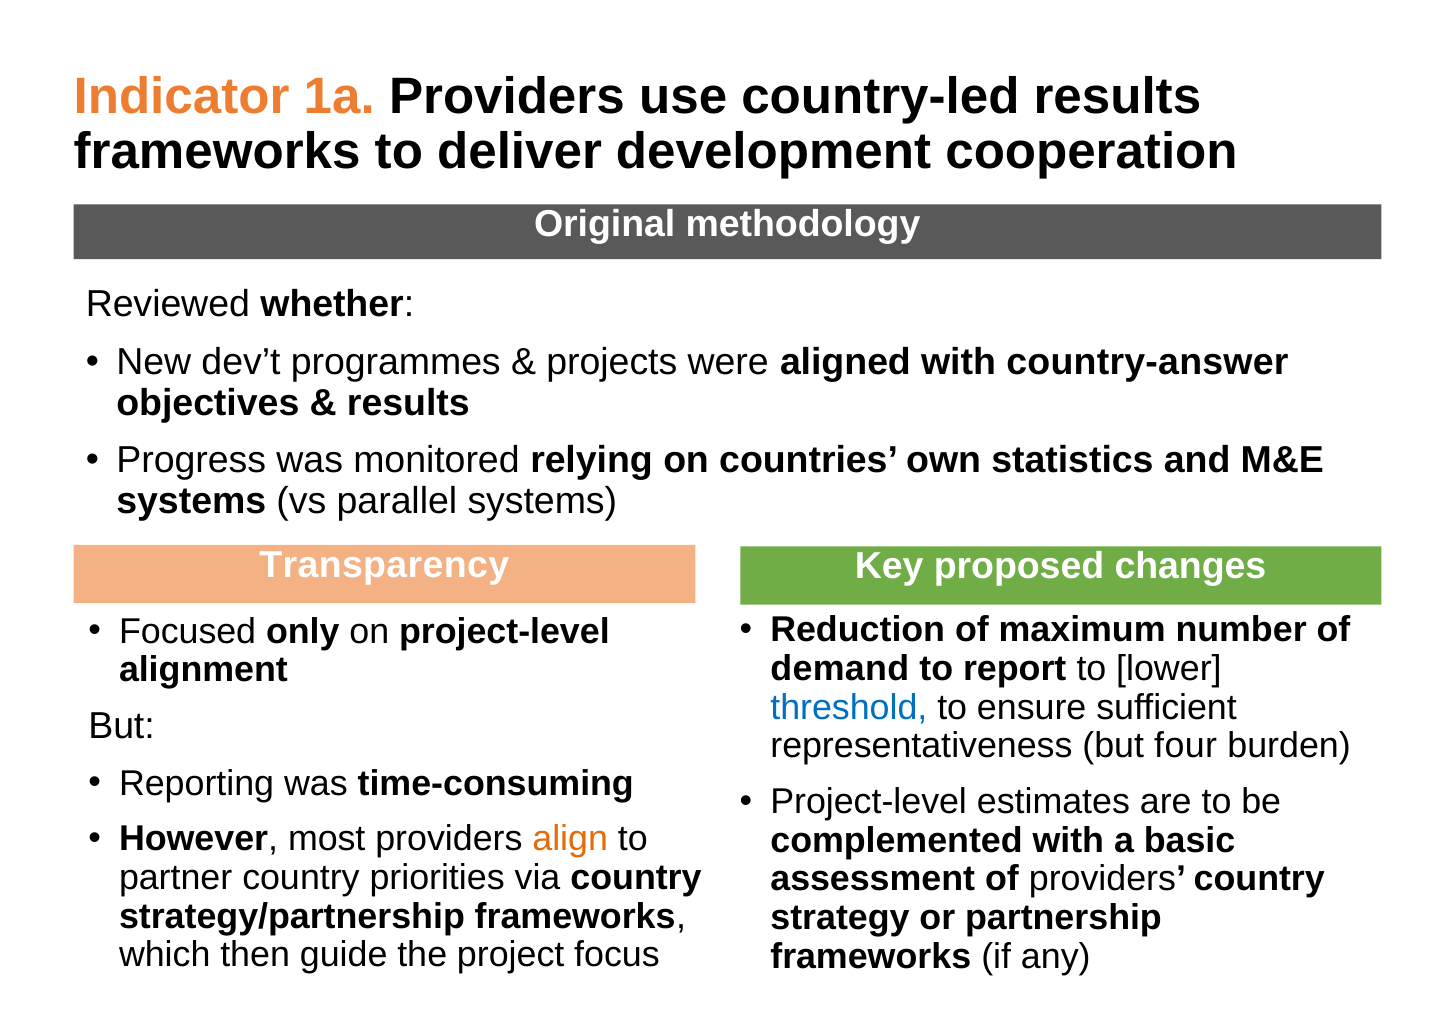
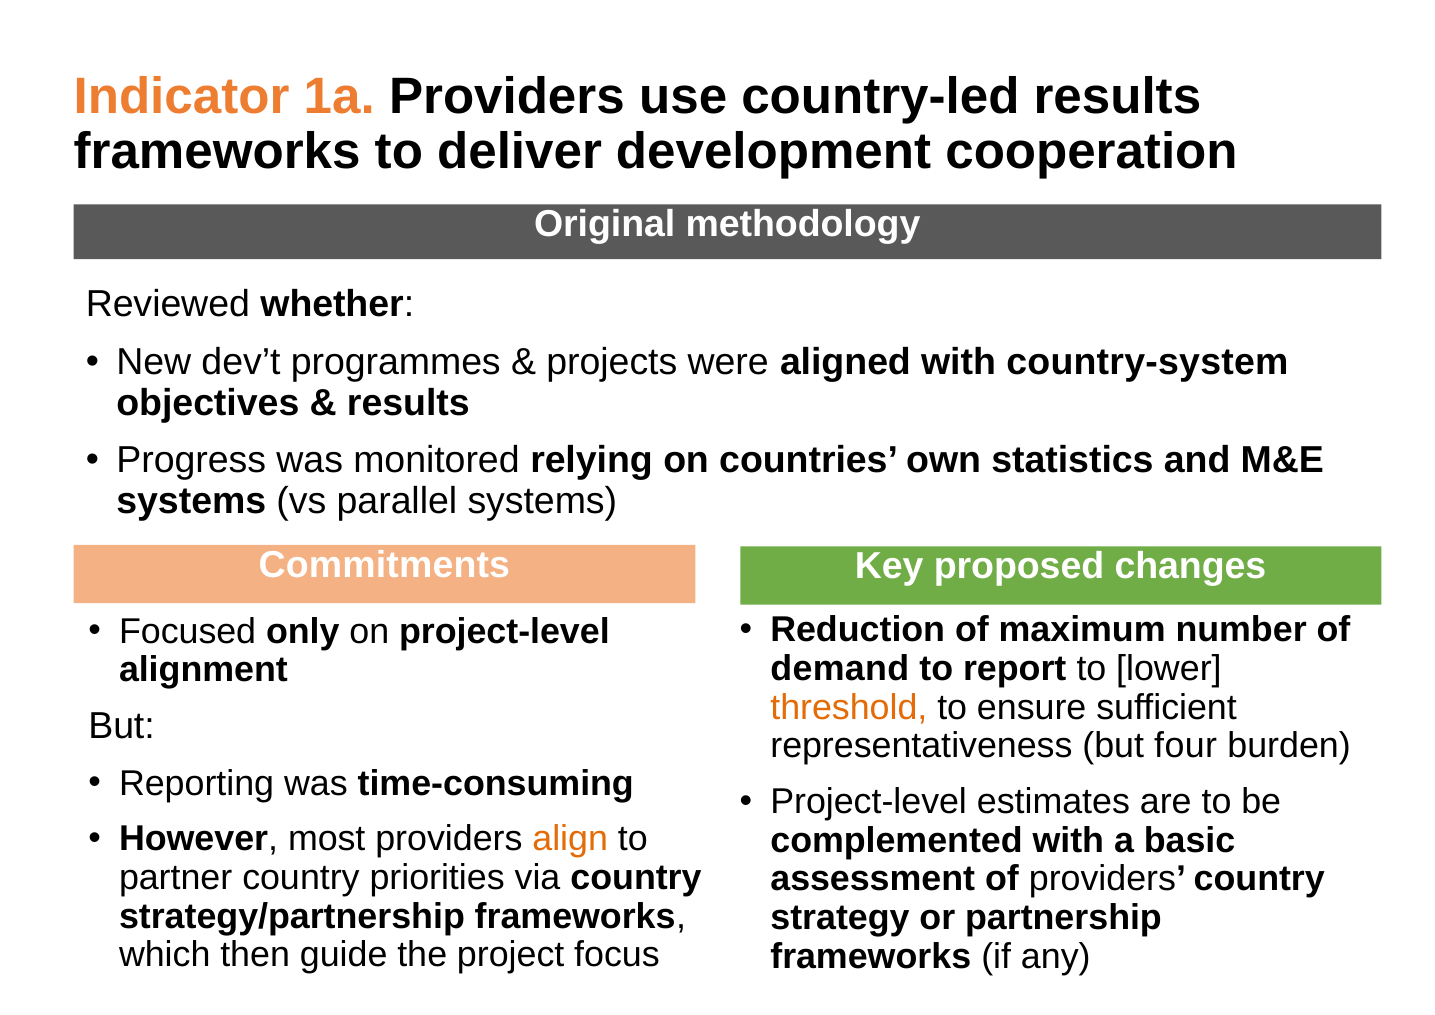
country-answer: country-answer -> country-system
Transparency: Transparency -> Commitments
threshold colour: blue -> orange
